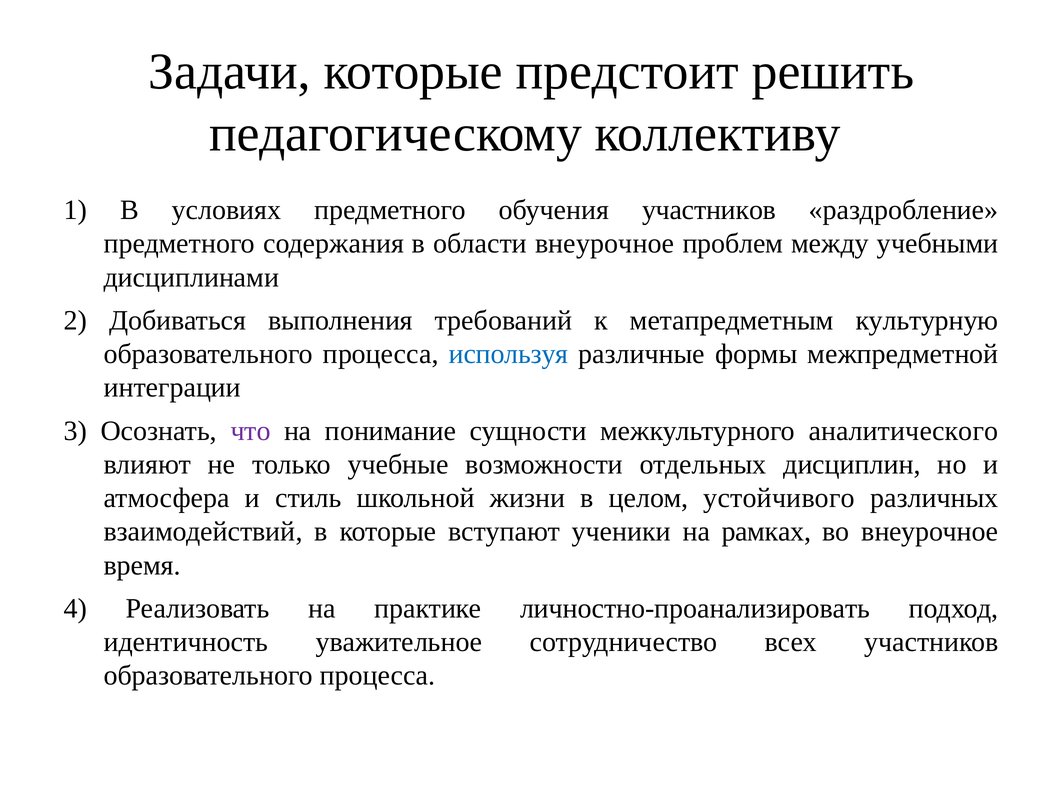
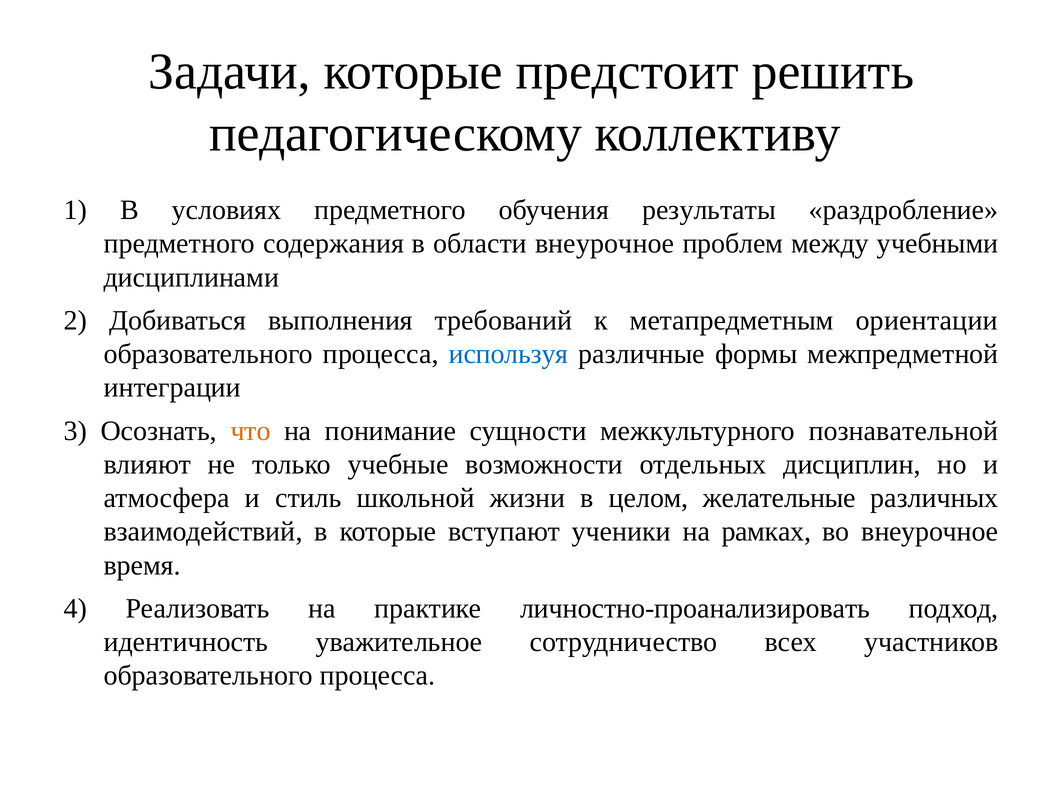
обучения участников: участников -> результаты
культурную: культурную -> ориентации
что colour: purple -> orange
аналитического: аналитического -> познавательной
устойчивого: устойчивого -> желательные
